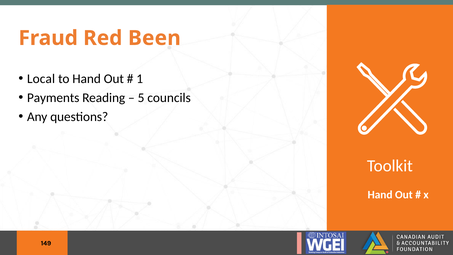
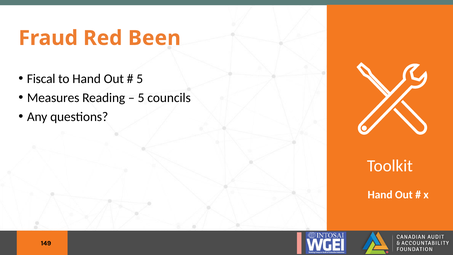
Local: Local -> Fiscal
1 at (140, 79): 1 -> 5
Payments: Payments -> Measures
